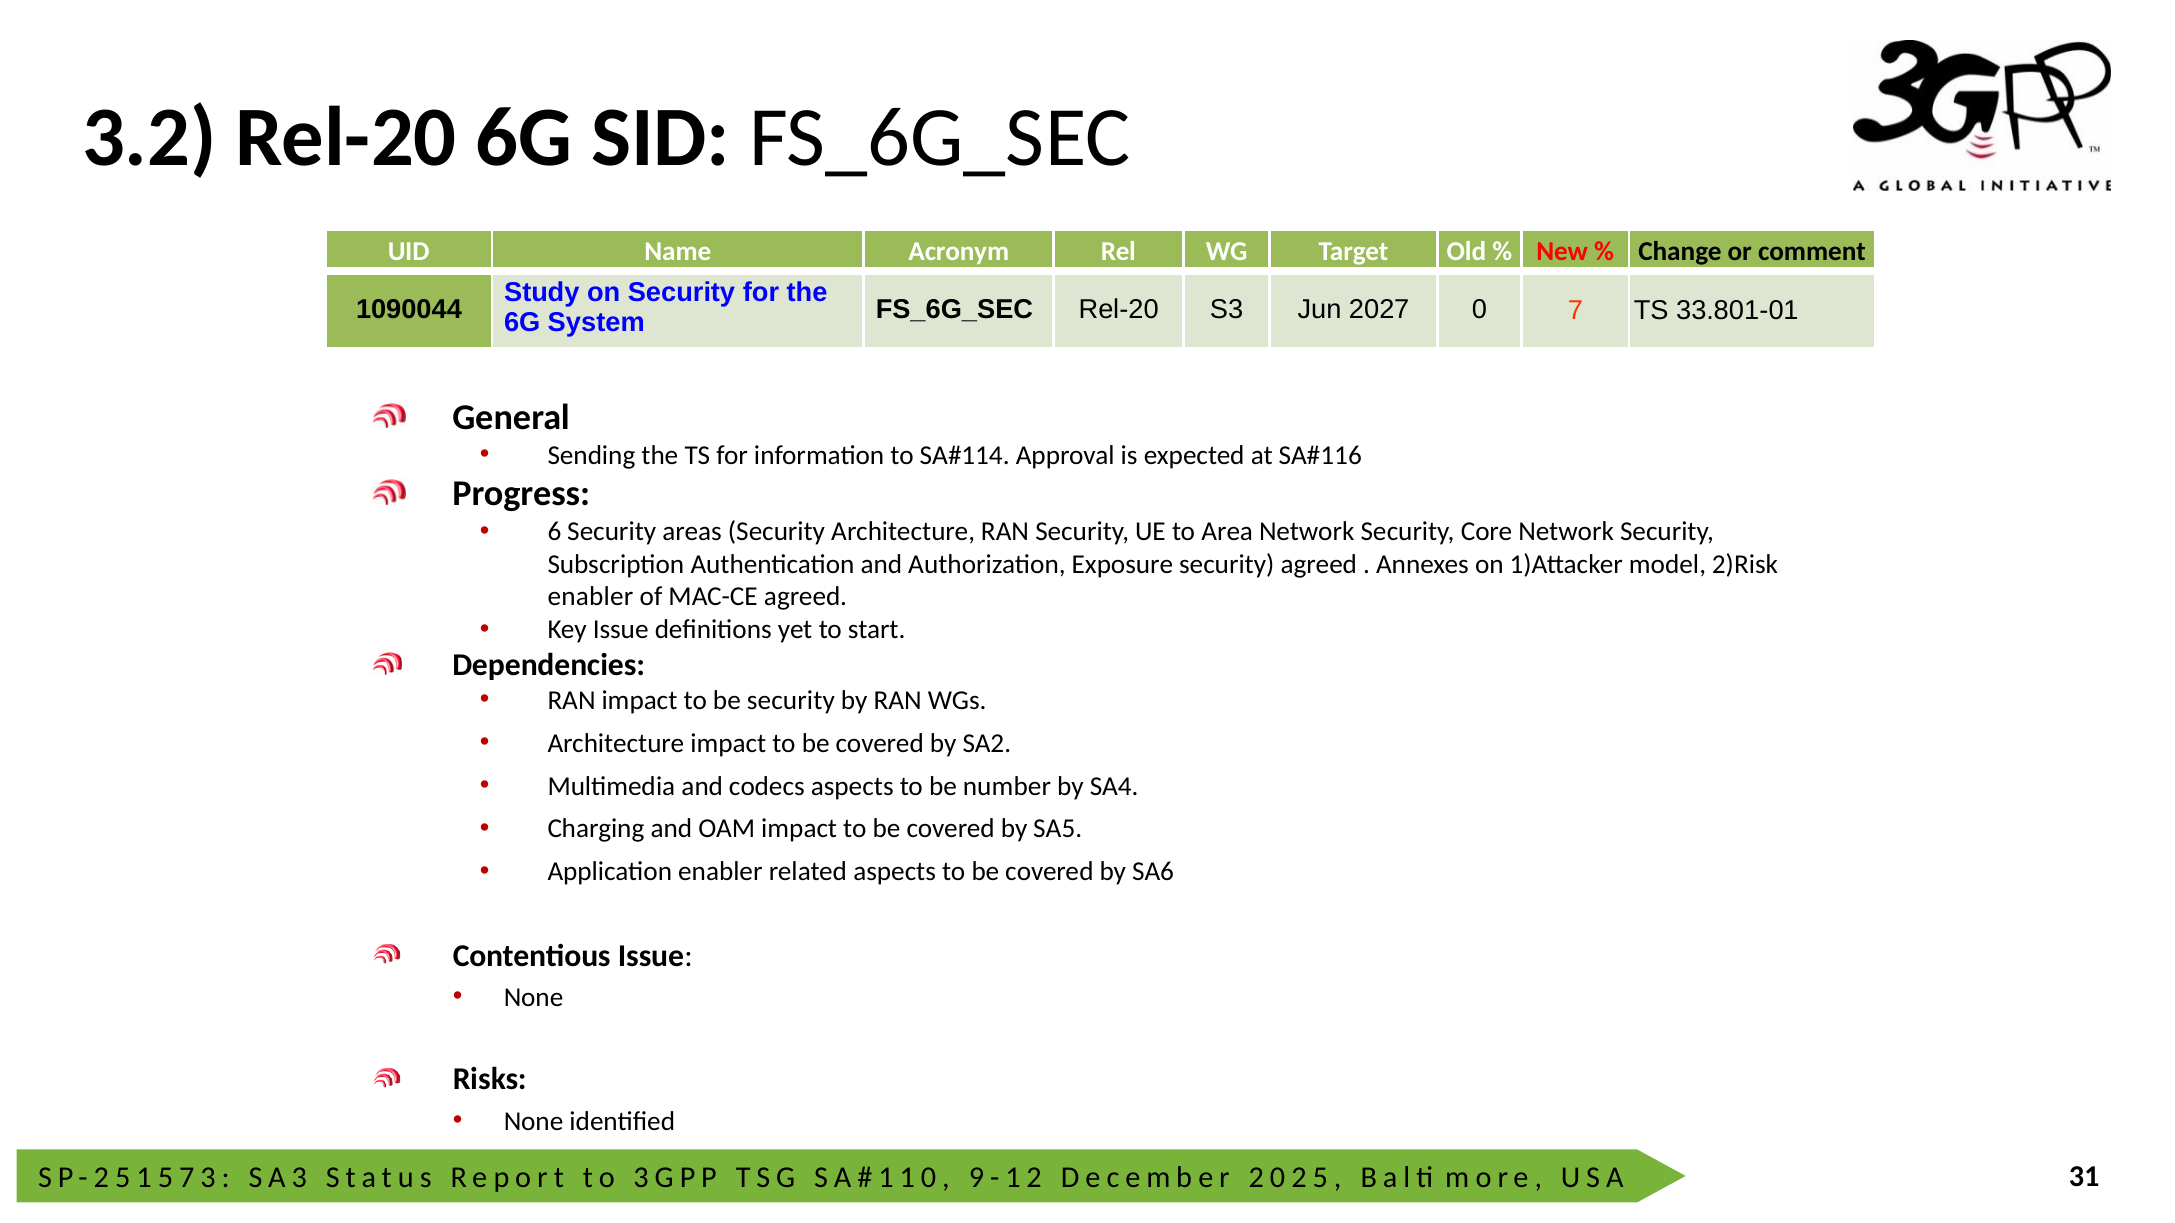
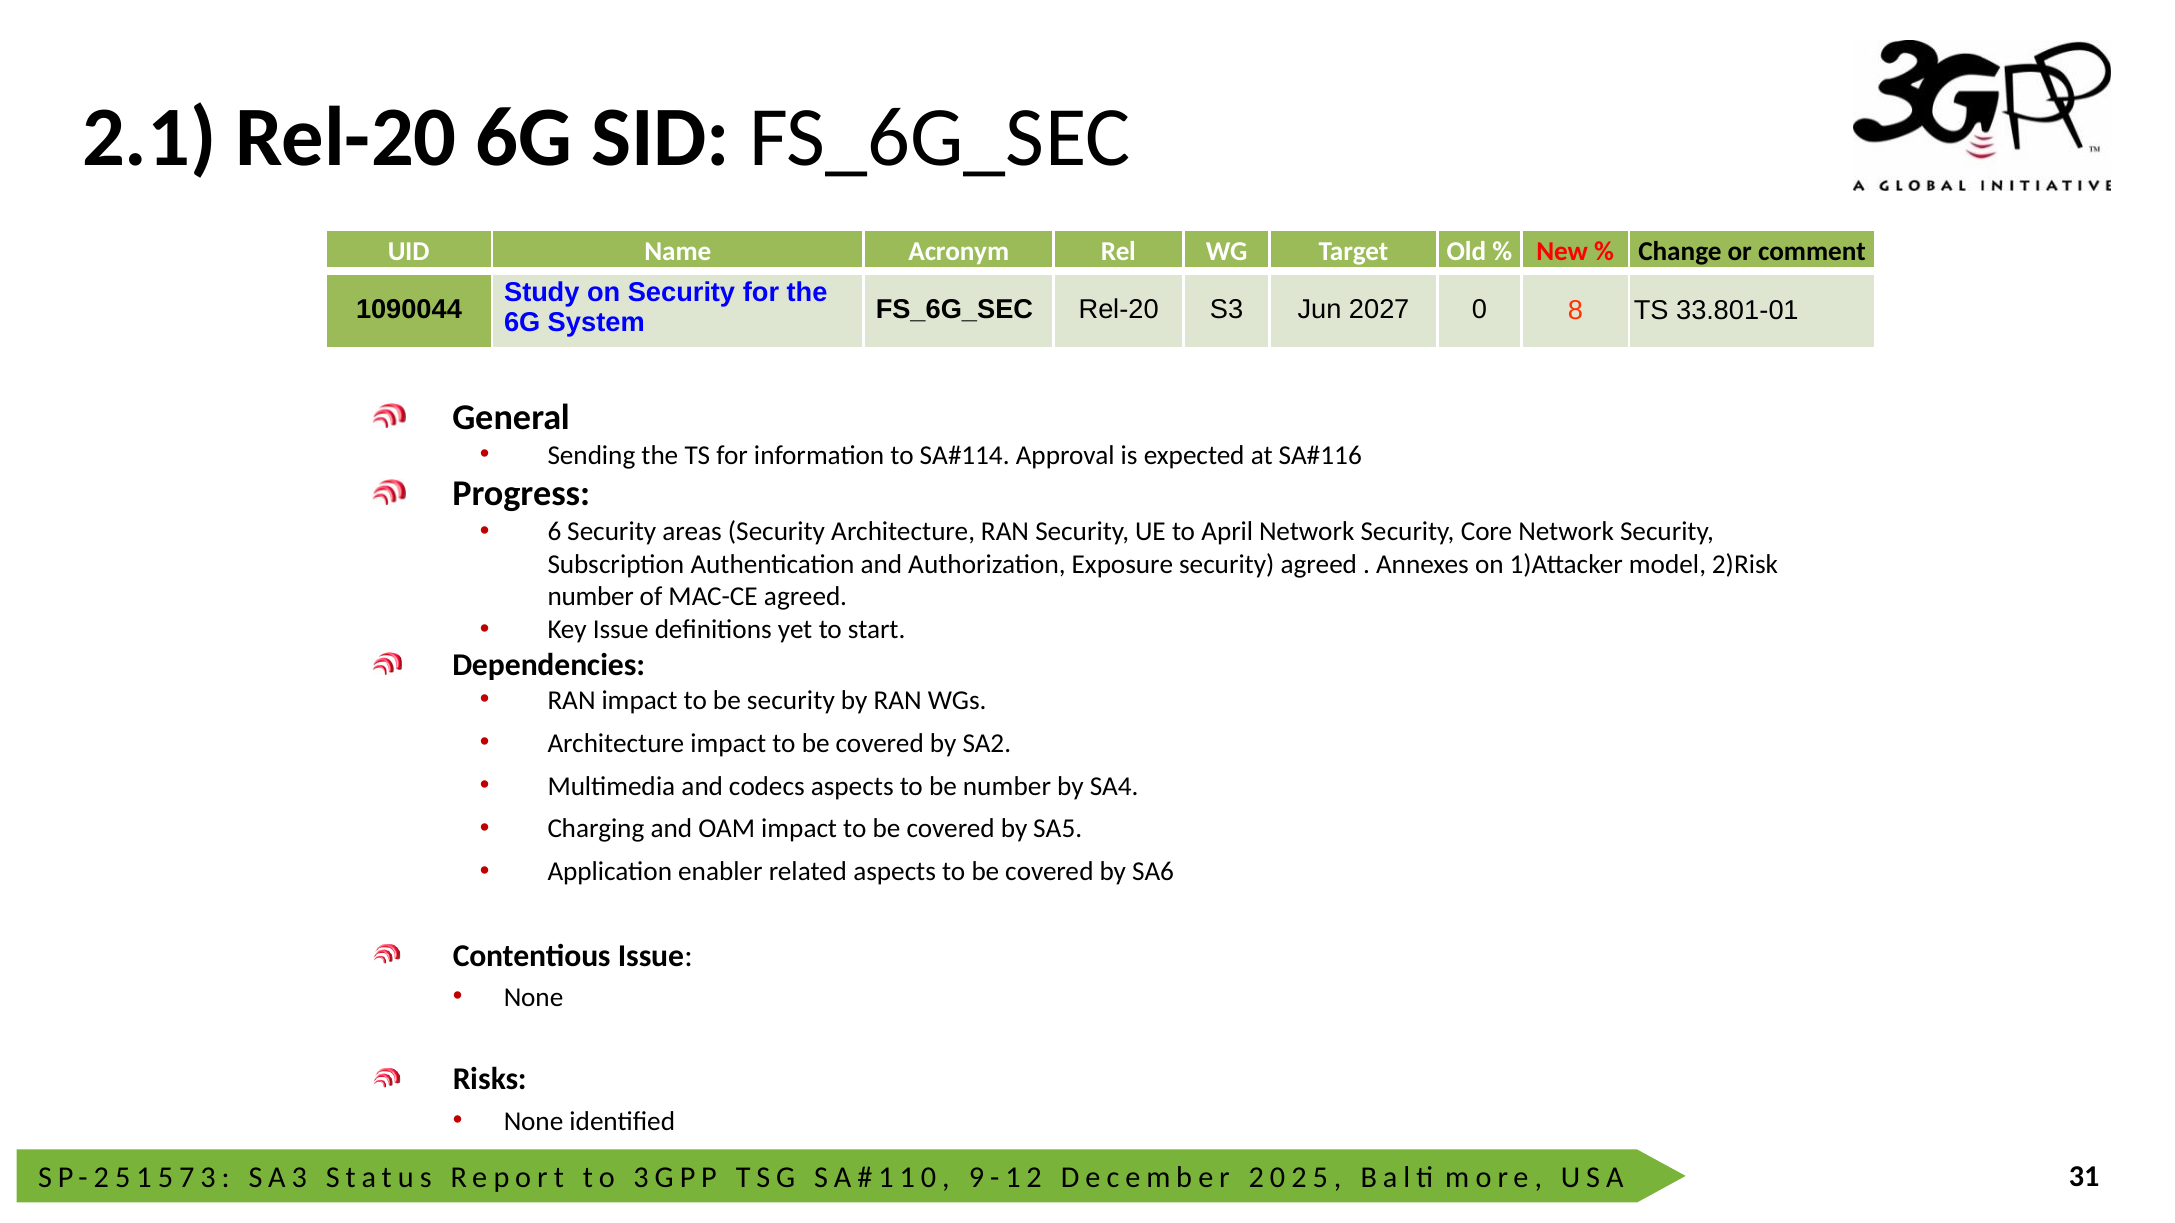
3.2: 3.2 -> 2.1
7: 7 -> 8
Area: Area -> April
enabler at (590, 597): enabler -> number
